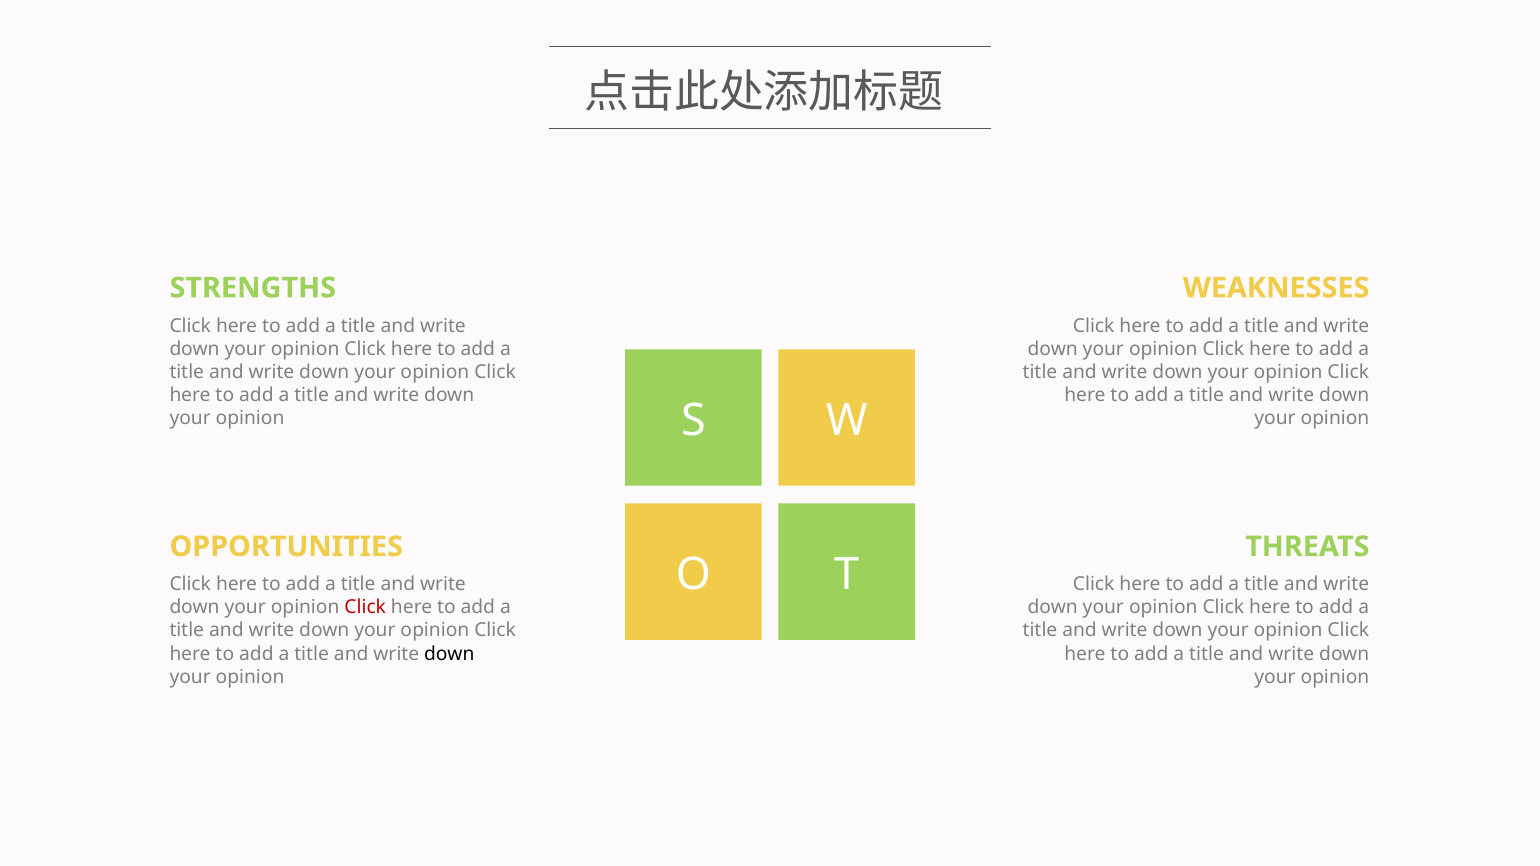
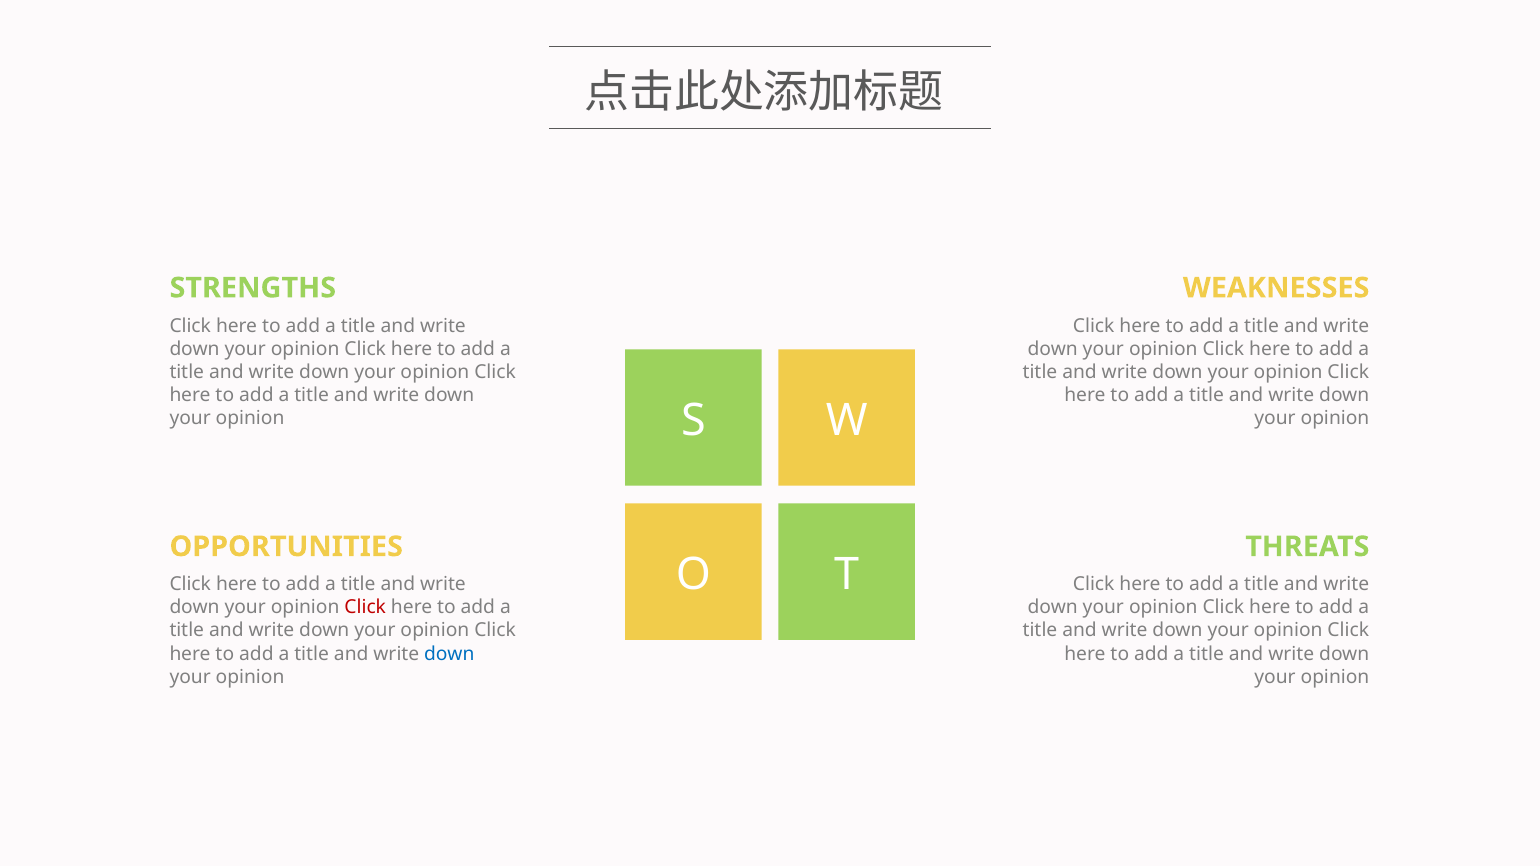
down at (449, 654) colour: black -> blue
